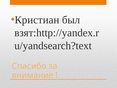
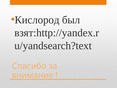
Кристиан: Кристиан -> Кислород
